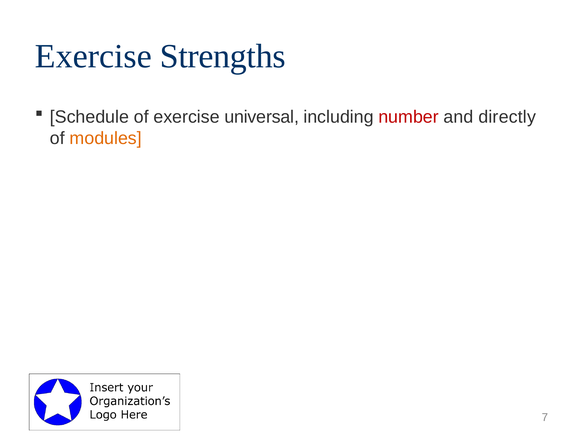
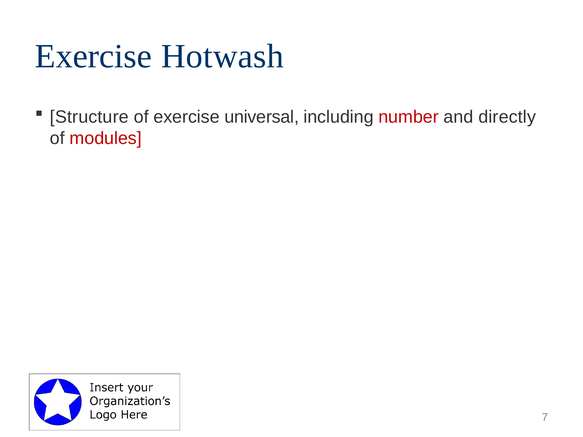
Strengths: Strengths -> Hotwash
Schedule: Schedule -> Structure
modules colour: orange -> red
